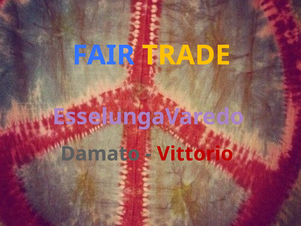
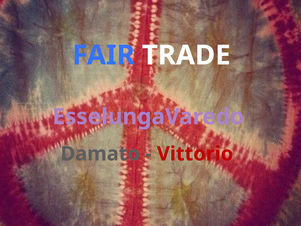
TRADE colour: yellow -> white
